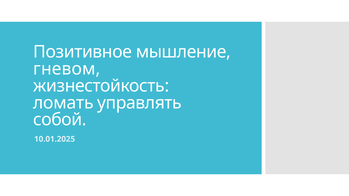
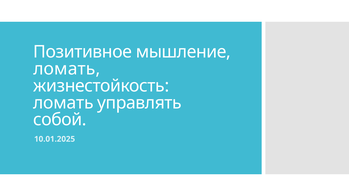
гневом at (67, 69): гневом -> ломать
